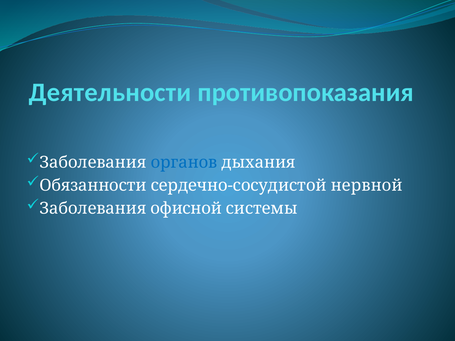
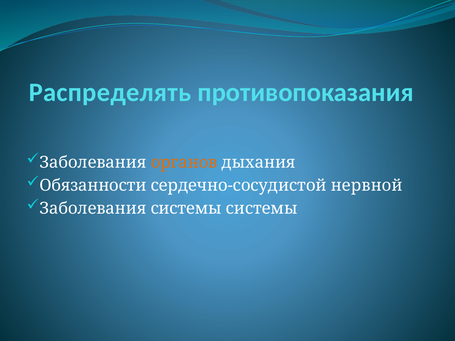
Деятельности: Деятельности -> Распределять
органов colour: blue -> orange
Заболевания офисной: офисной -> системы
